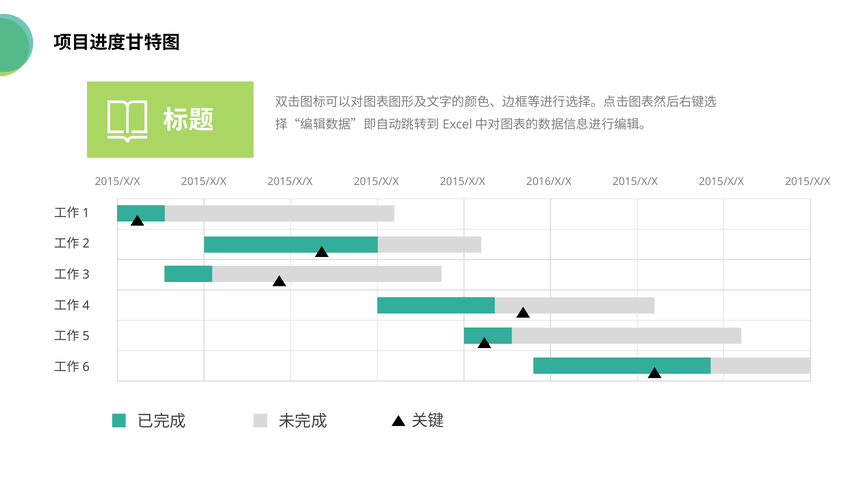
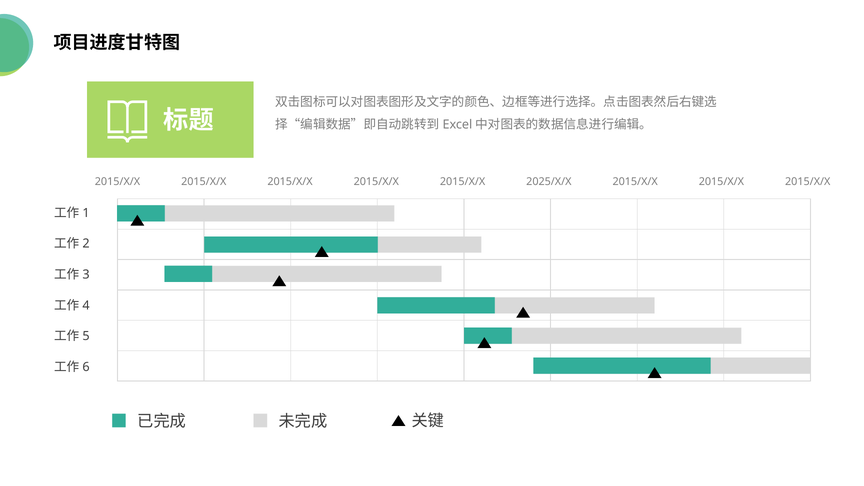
2016/X/X: 2016/X/X -> 2025/X/X
